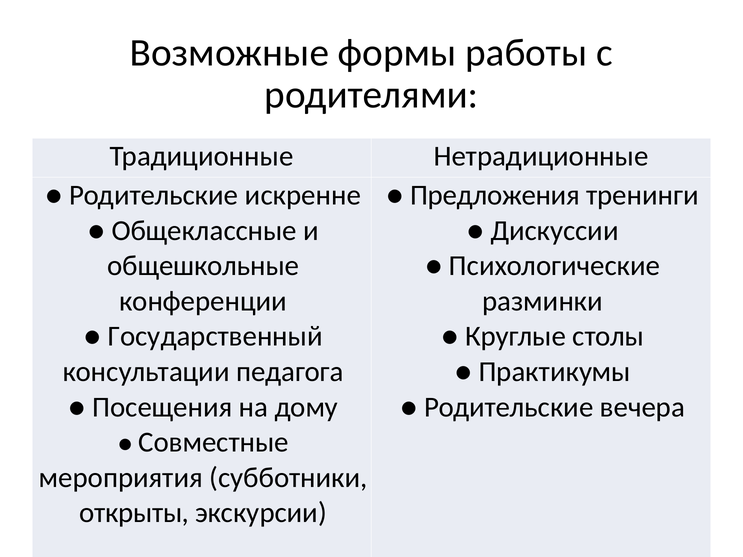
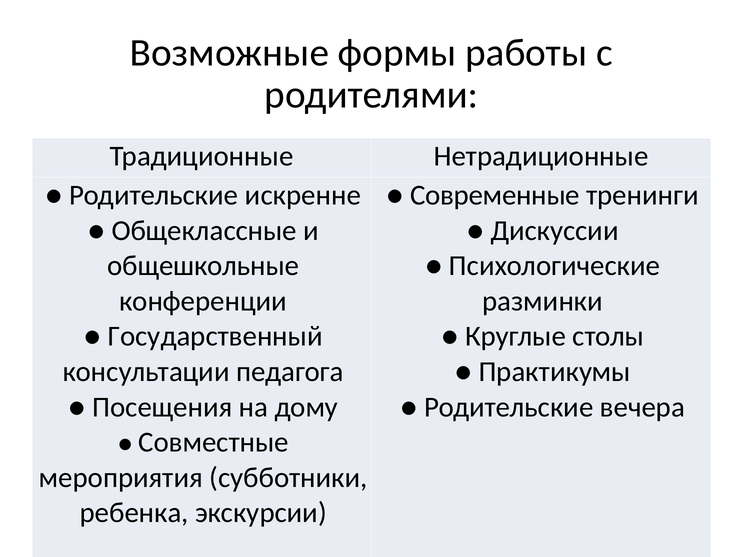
Предложения: Предложения -> Современные
открыты: открыты -> ребенка
